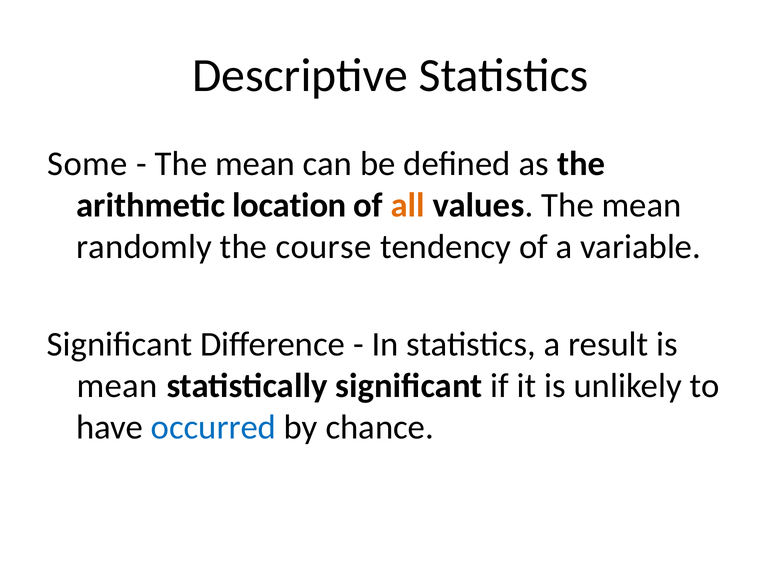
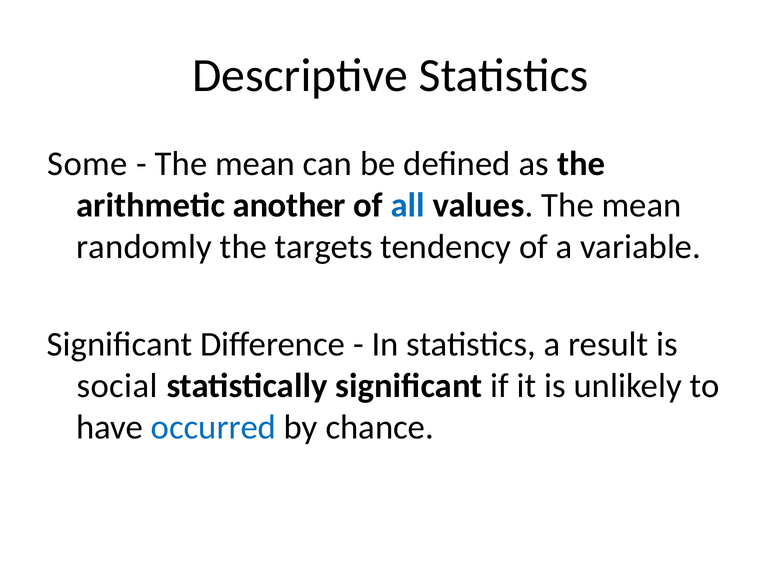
location: location -> another
all colour: orange -> blue
course: course -> targets
mean at (117, 386): mean -> social
